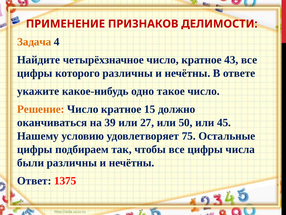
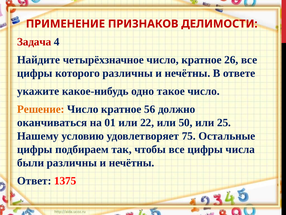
Задача colour: orange -> red
43: 43 -> 26
15: 15 -> 56
39: 39 -> 01
27: 27 -> 22
45: 45 -> 25
